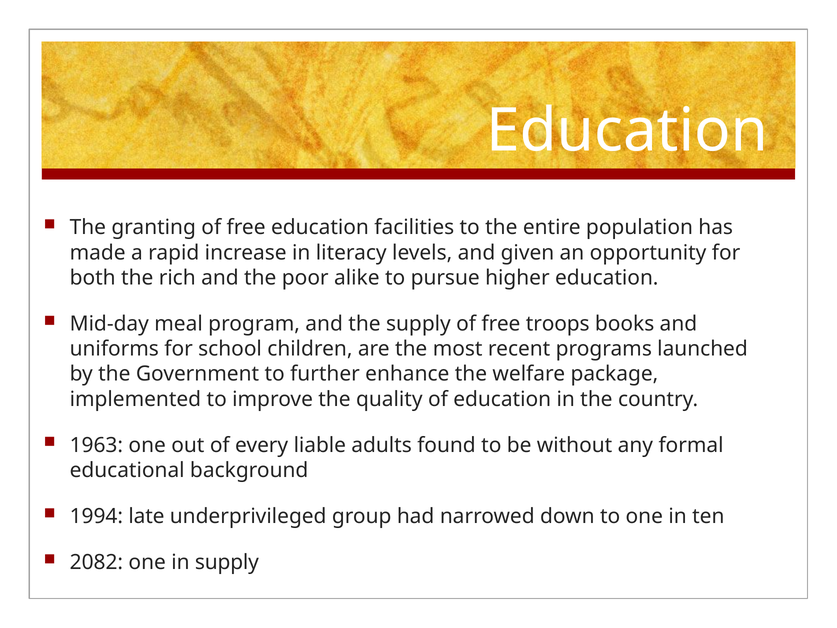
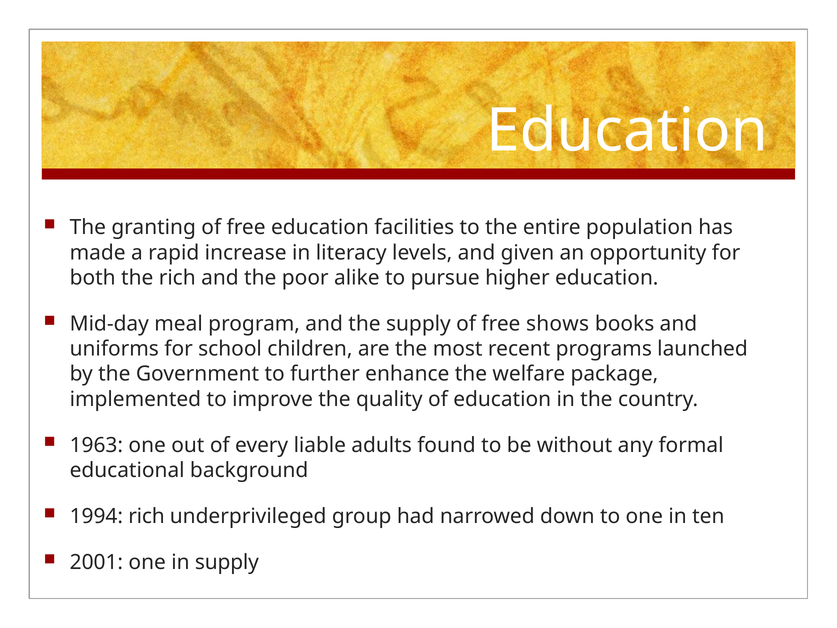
troops: troops -> shows
1994 late: late -> rich
2082: 2082 -> 2001
